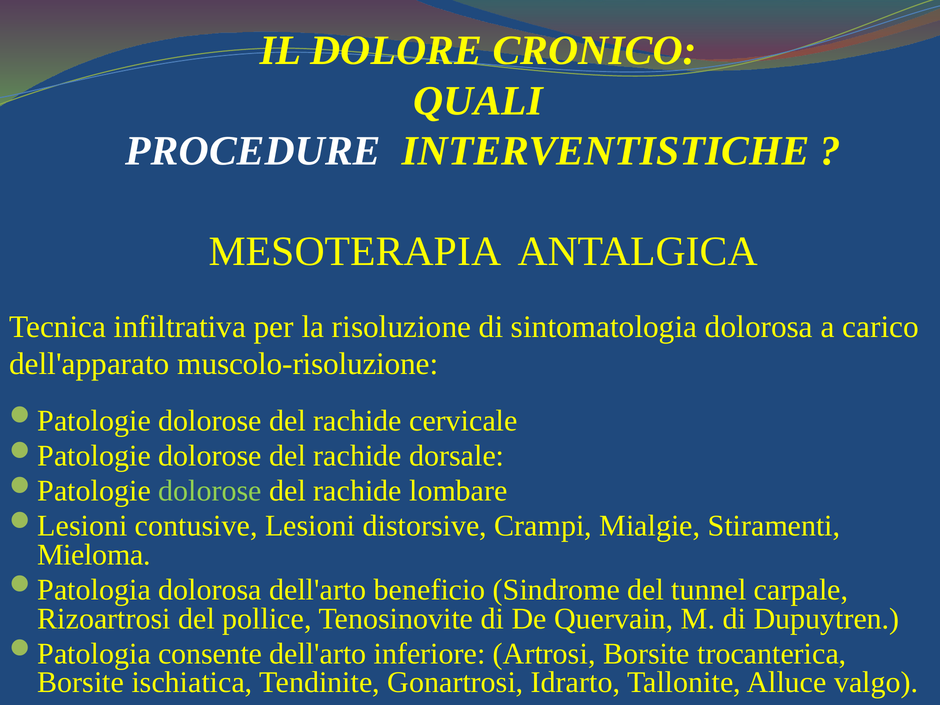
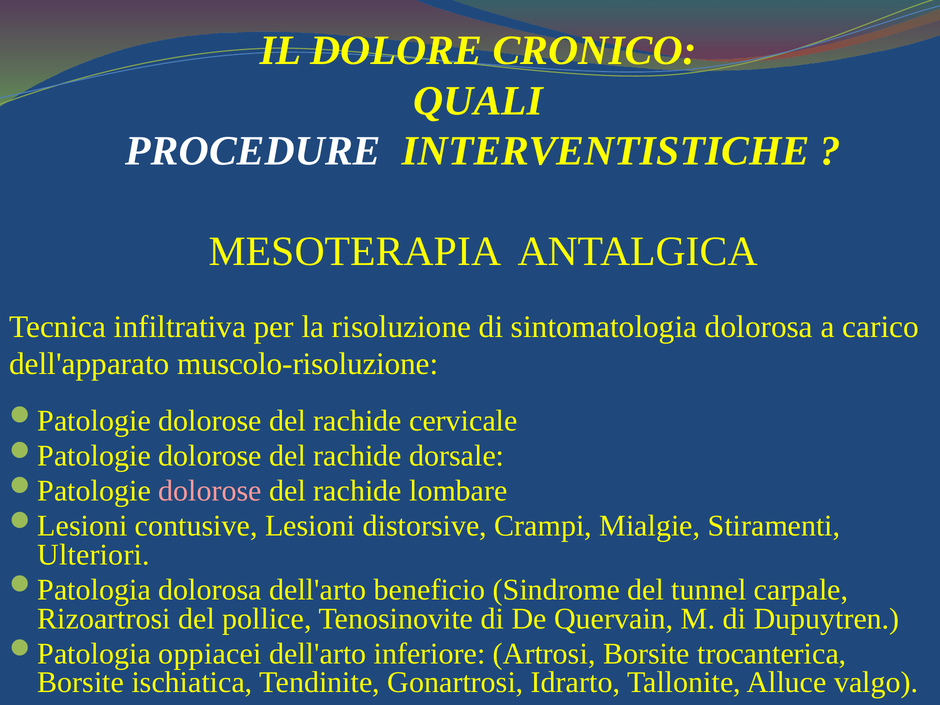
dolorose at (210, 491) colour: light green -> pink
Mieloma: Mieloma -> Ulteriori
consente: consente -> oppiacei
